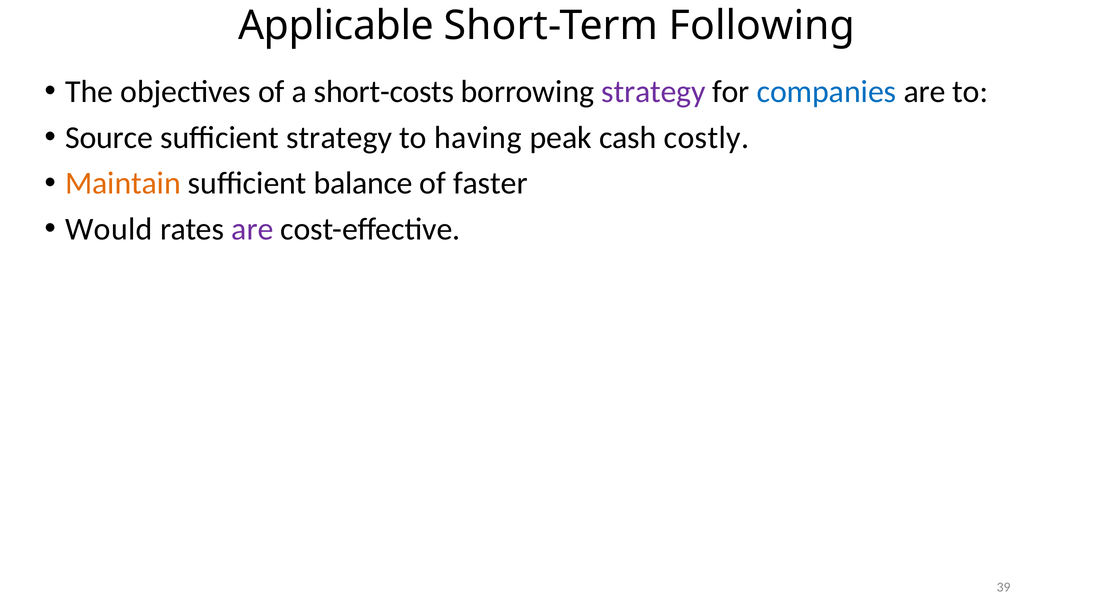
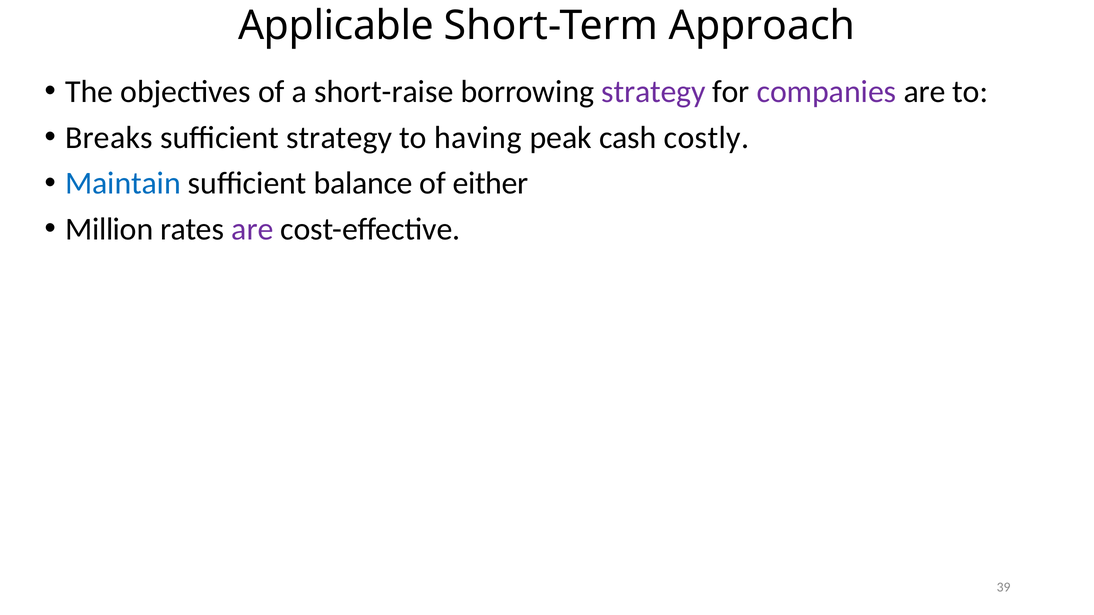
Following: Following -> Approach
short-costs: short-costs -> short-raise
companies colour: blue -> purple
Source: Source -> Breaks
Maintain colour: orange -> blue
faster: faster -> either
Would: Would -> Million
